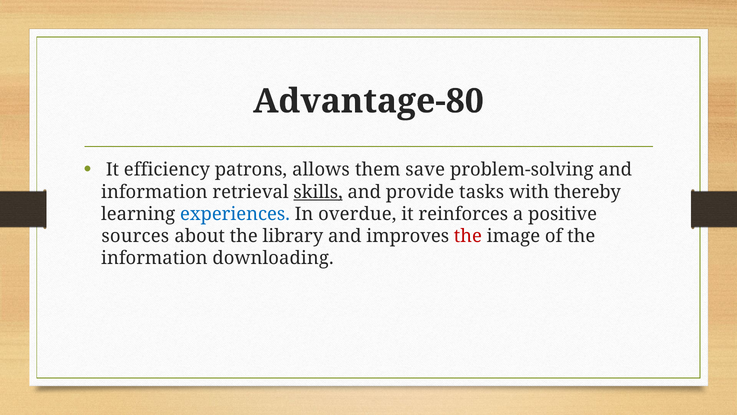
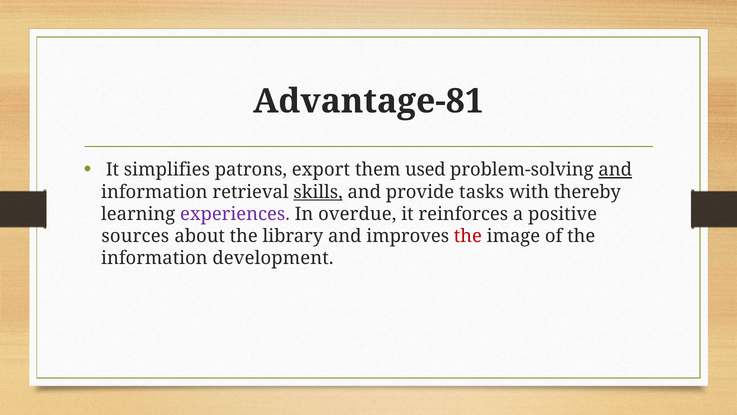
Advantage-80: Advantage-80 -> Advantage-81
efficiency: efficiency -> simplifies
allows: allows -> export
save: save -> used
and at (615, 170) underline: none -> present
experiences colour: blue -> purple
downloading: downloading -> development
